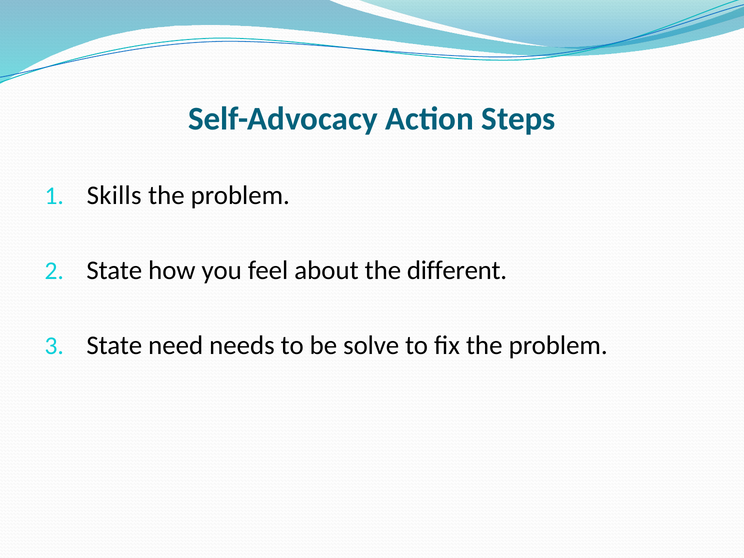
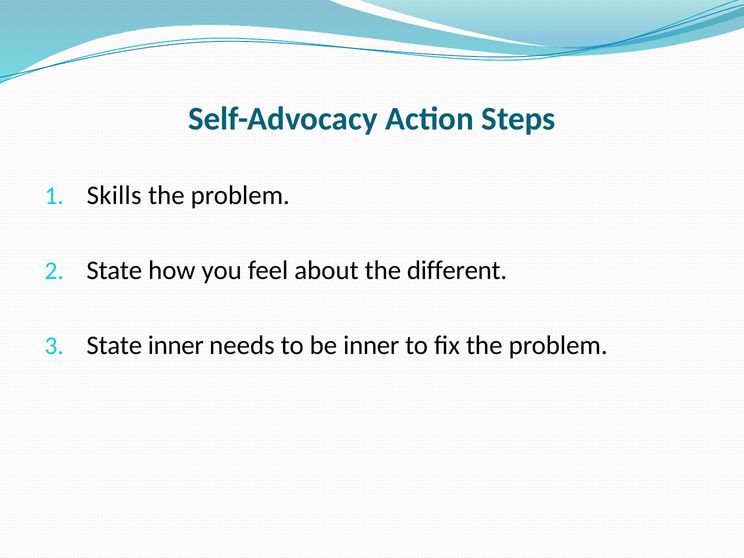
State need: need -> inner
be solve: solve -> inner
